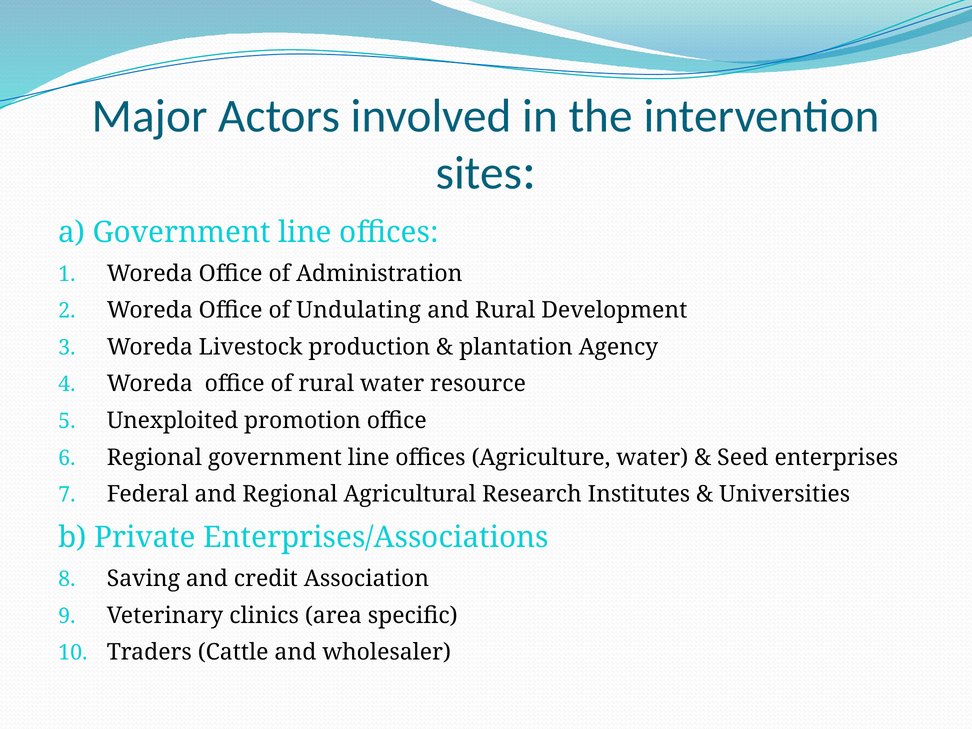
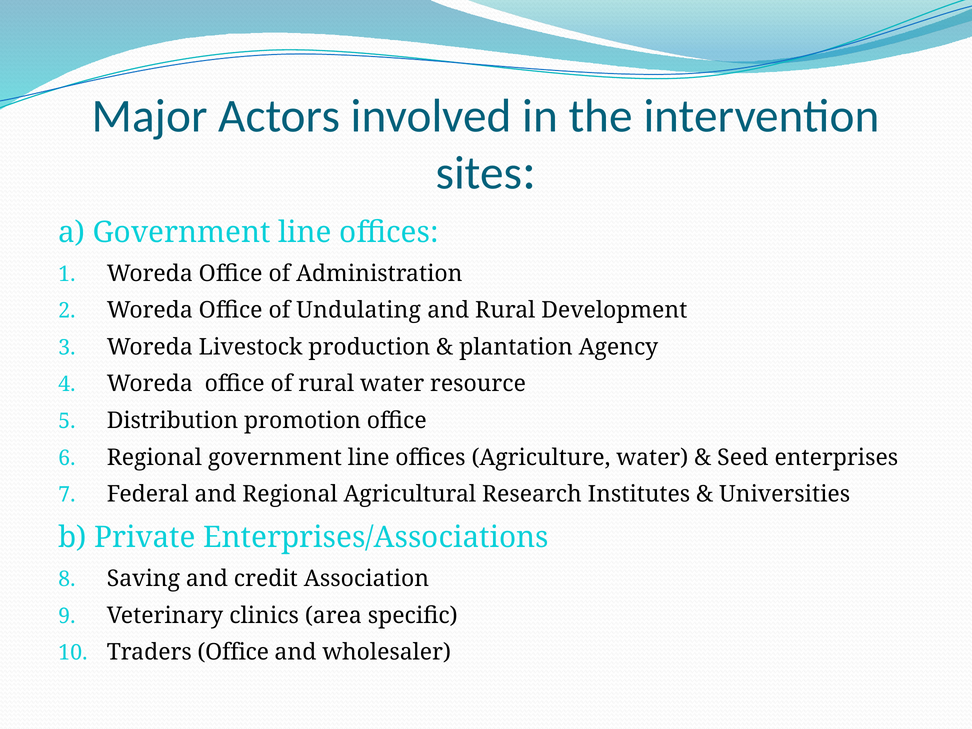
Unexploited: Unexploited -> Distribution
Traders Cattle: Cattle -> Office
